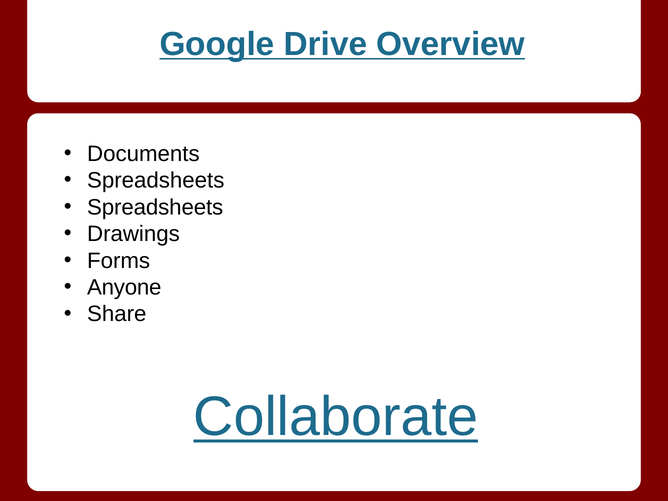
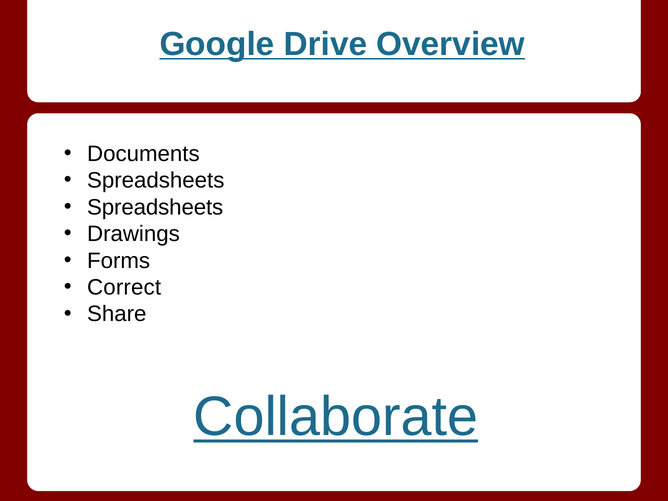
Anyone: Anyone -> Correct
